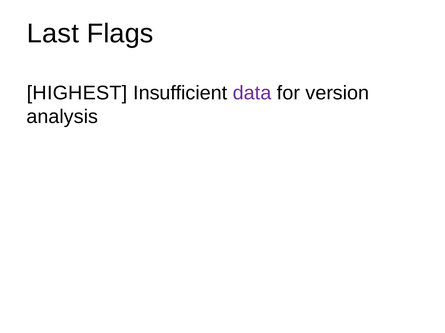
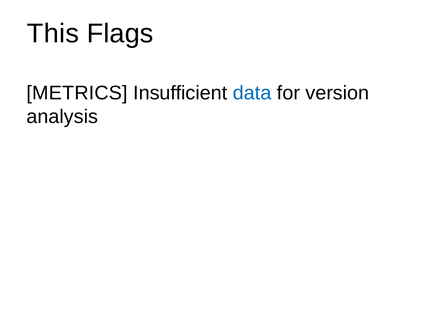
Last: Last -> This
HIGHEST: HIGHEST -> METRICS
data colour: purple -> blue
